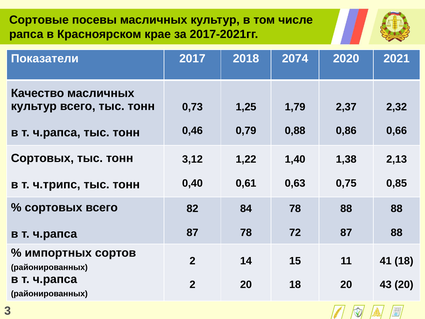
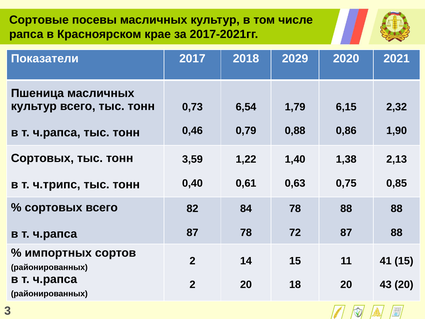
2074: 2074 -> 2029
Качество: Качество -> Пшеница
1,25: 1,25 -> 6,54
2,37: 2,37 -> 6,15
0,66: 0,66 -> 1,90
3,12: 3,12 -> 3,59
41 18: 18 -> 15
